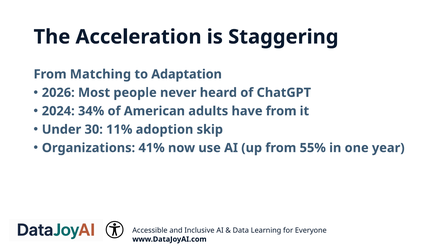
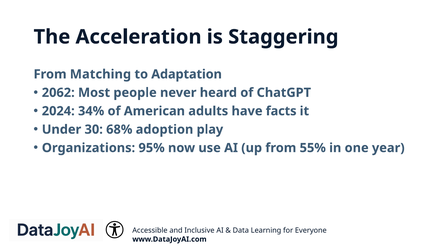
2026: 2026 -> 2062
have from: from -> facts
11%: 11% -> 68%
skip: skip -> play
41%: 41% -> 95%
